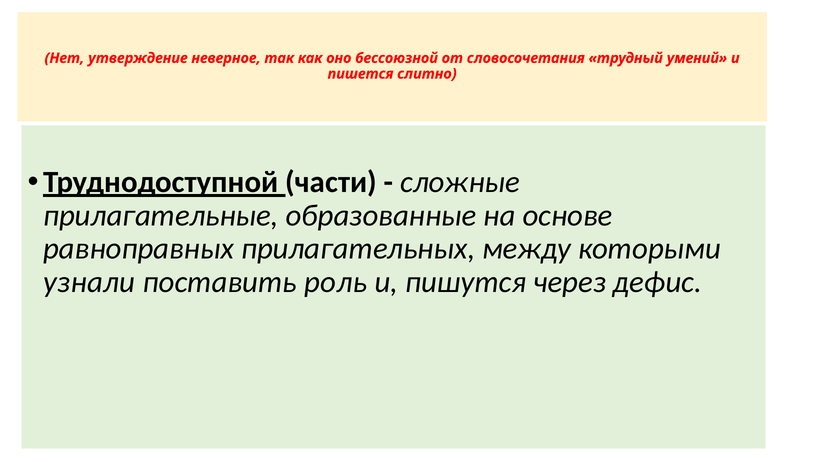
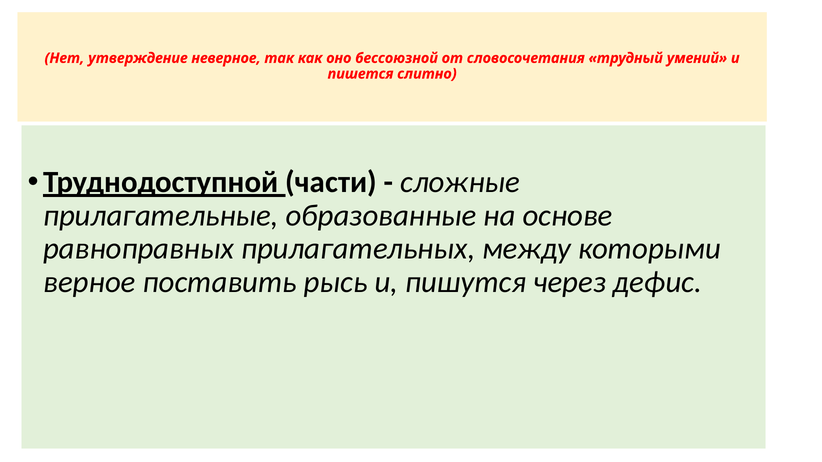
узнали: узнали -> верное
роль: роль -> рысь
